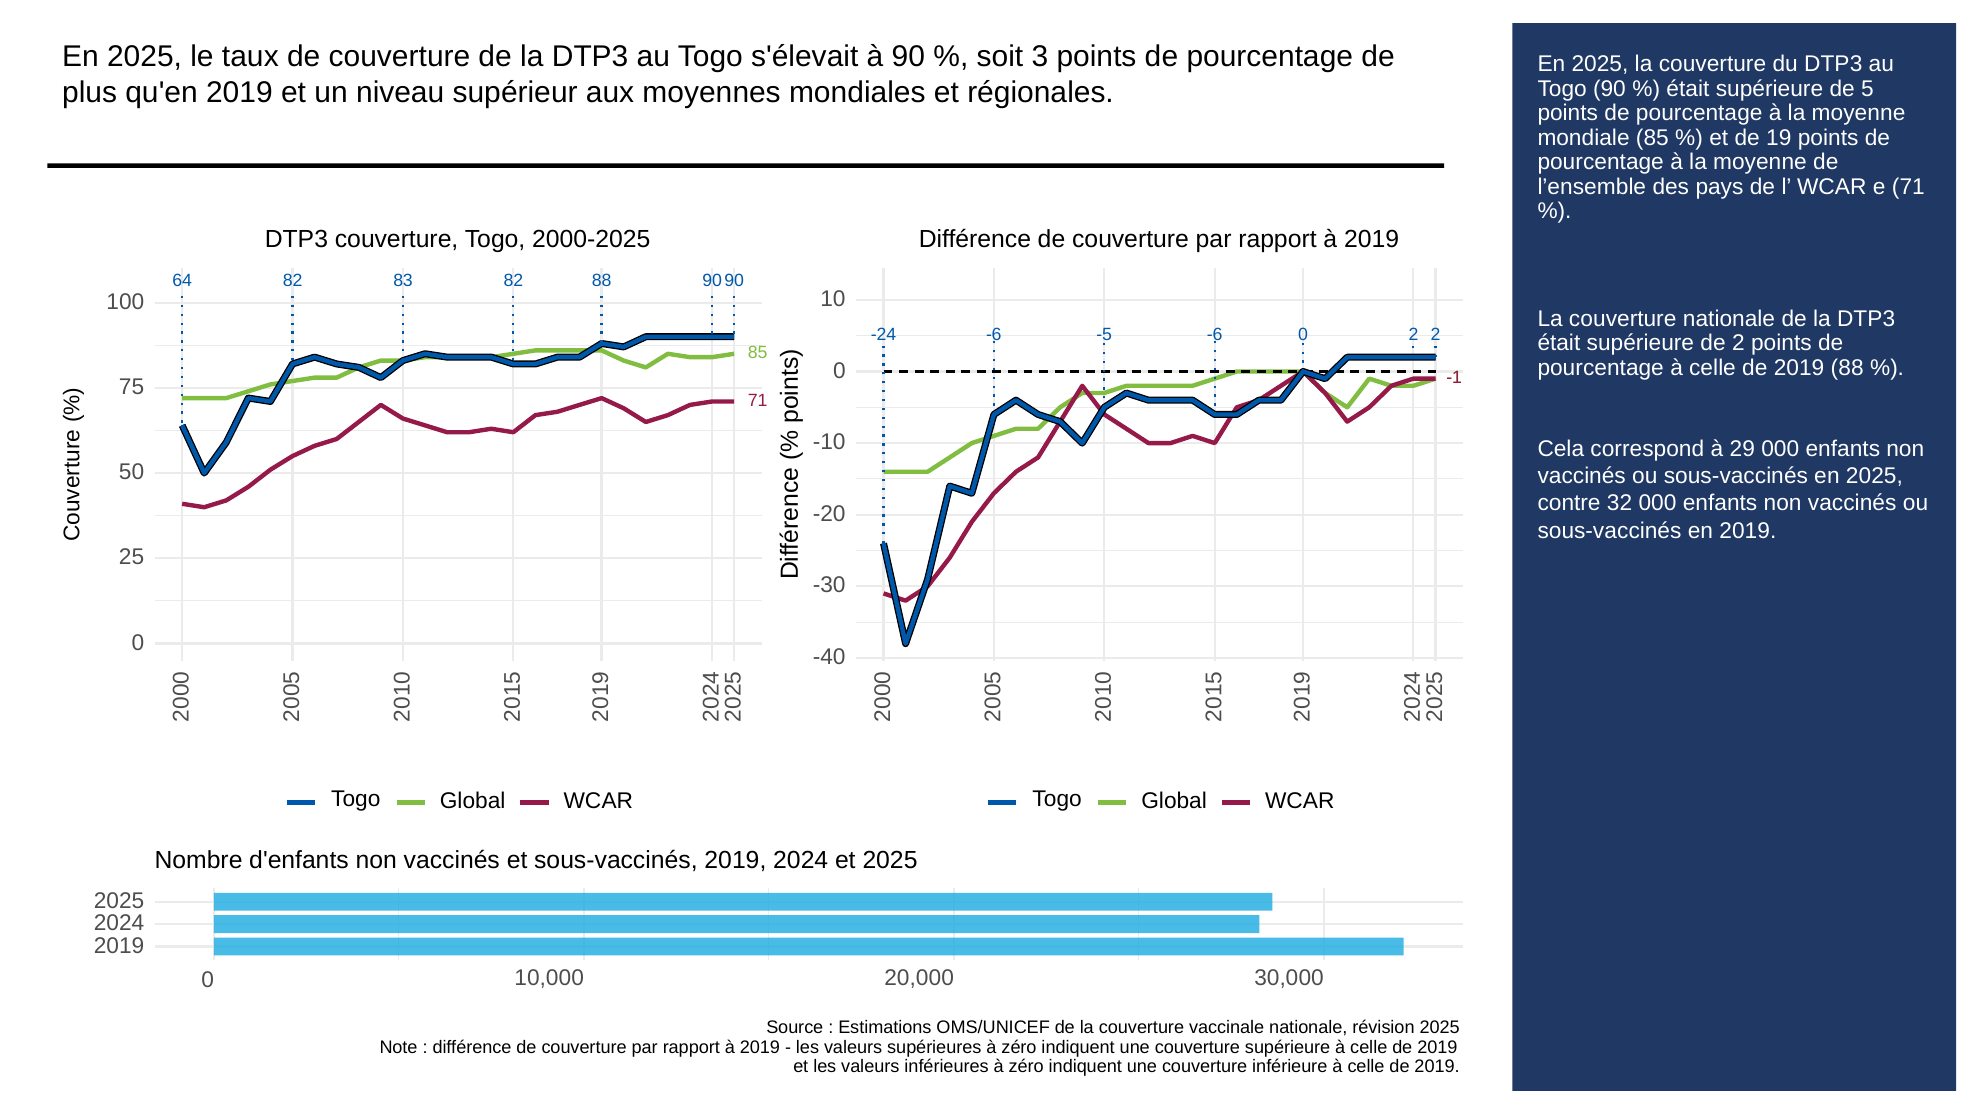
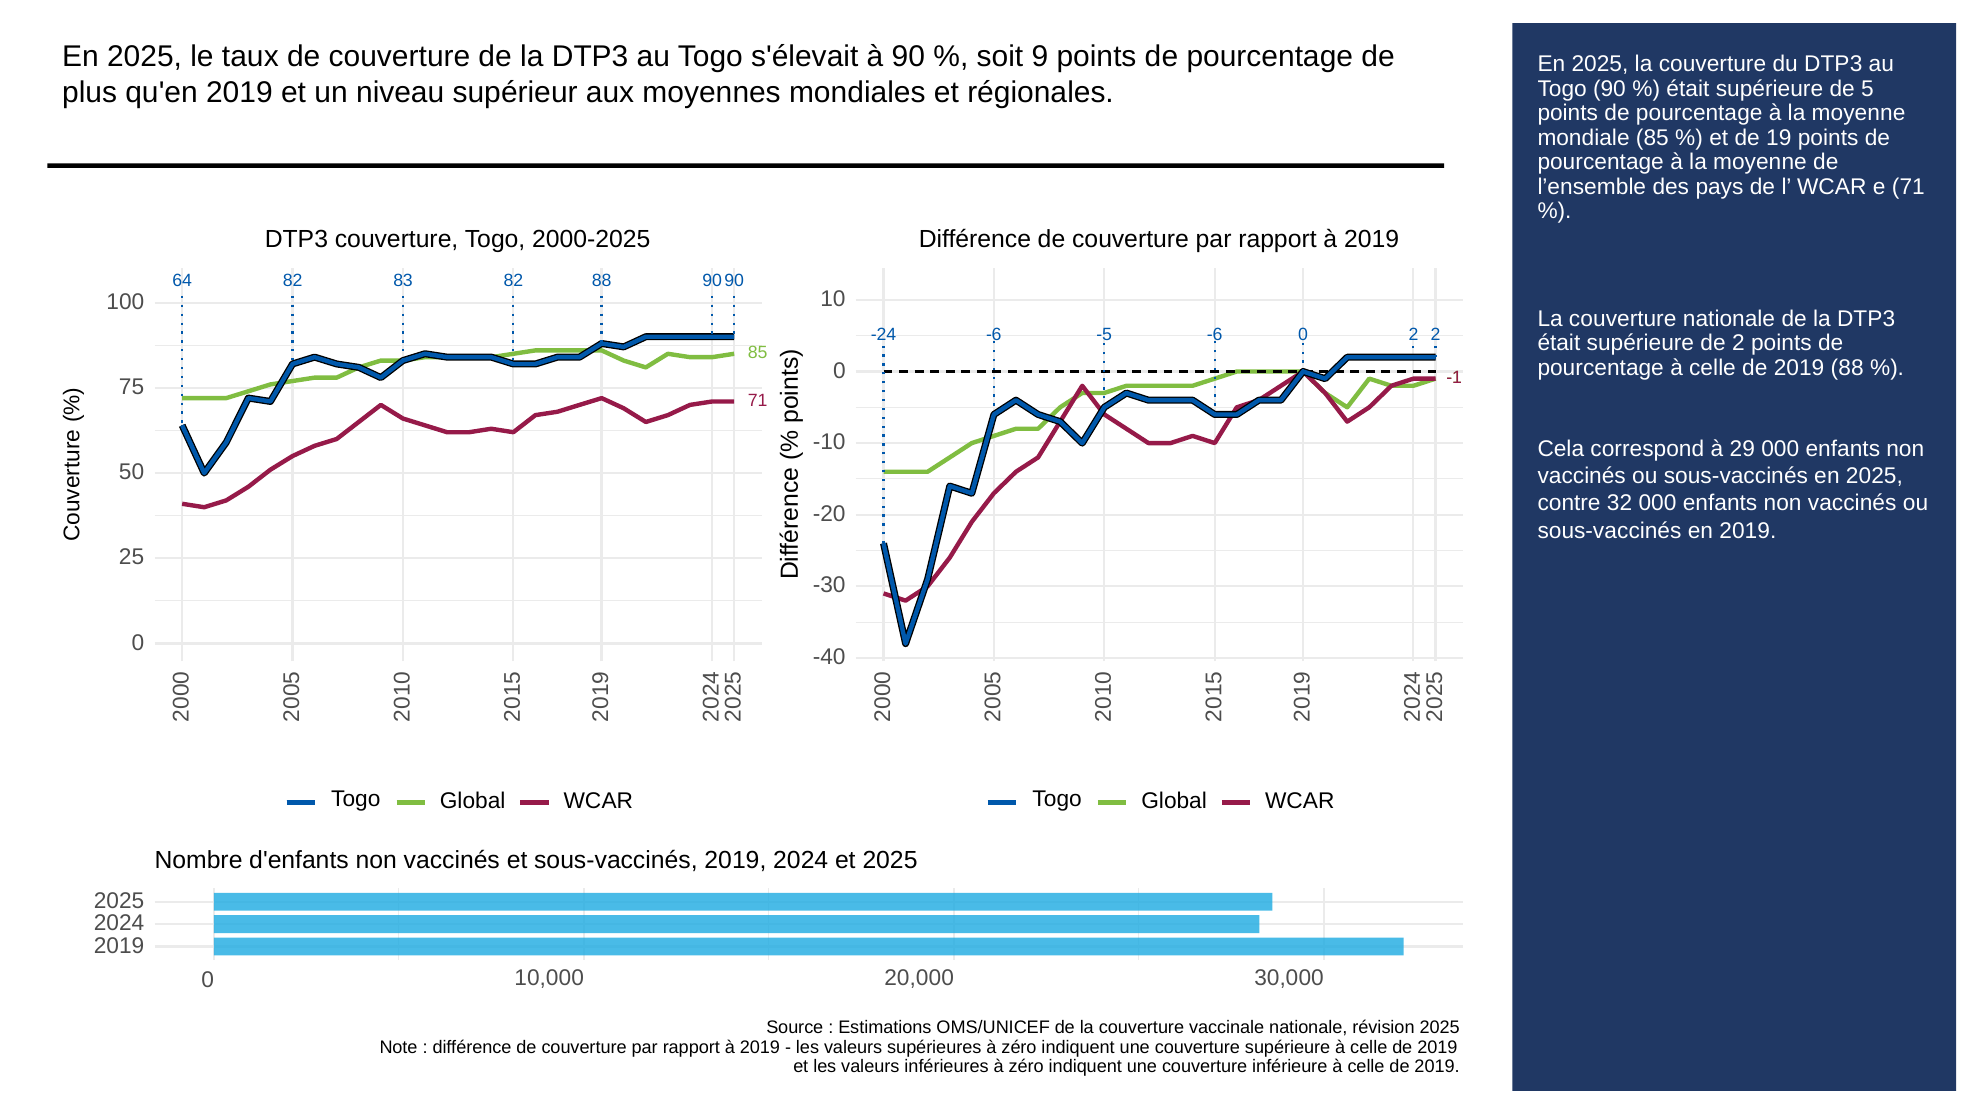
soit 3: 3 -> 9
